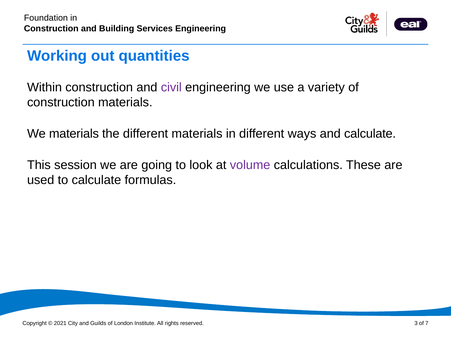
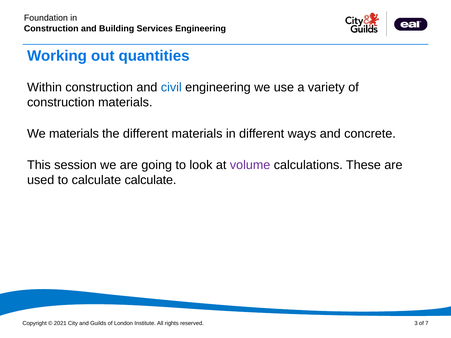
civil colour: purple -> blue
and calculate: calculate -> concrete
calculate formulas: formulas -> calculate
